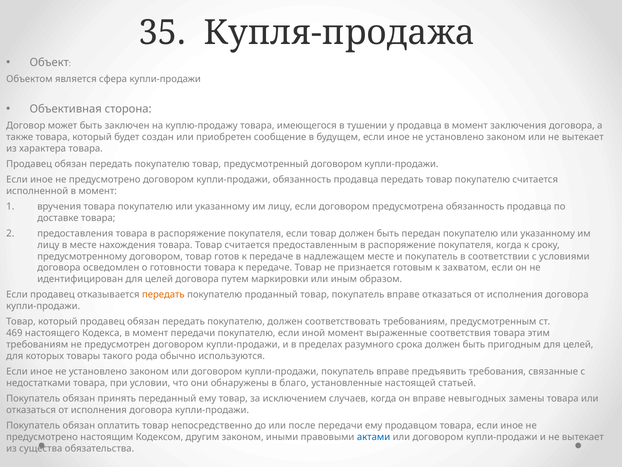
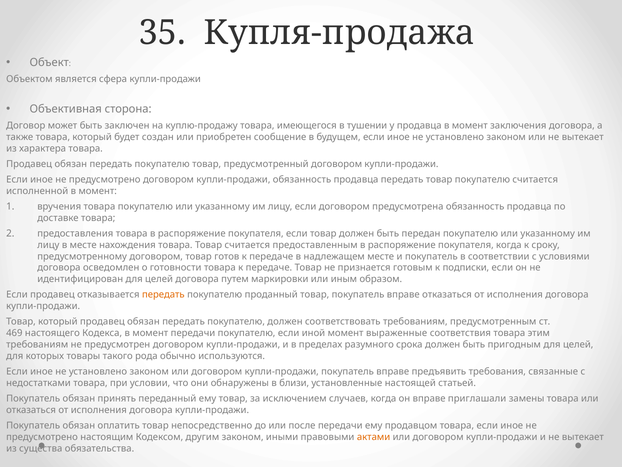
захватом: захватом -> подписки
благо: благо -> близи
невыгодных: невыгодных -> приглашали
актами colour: blue -> orange
